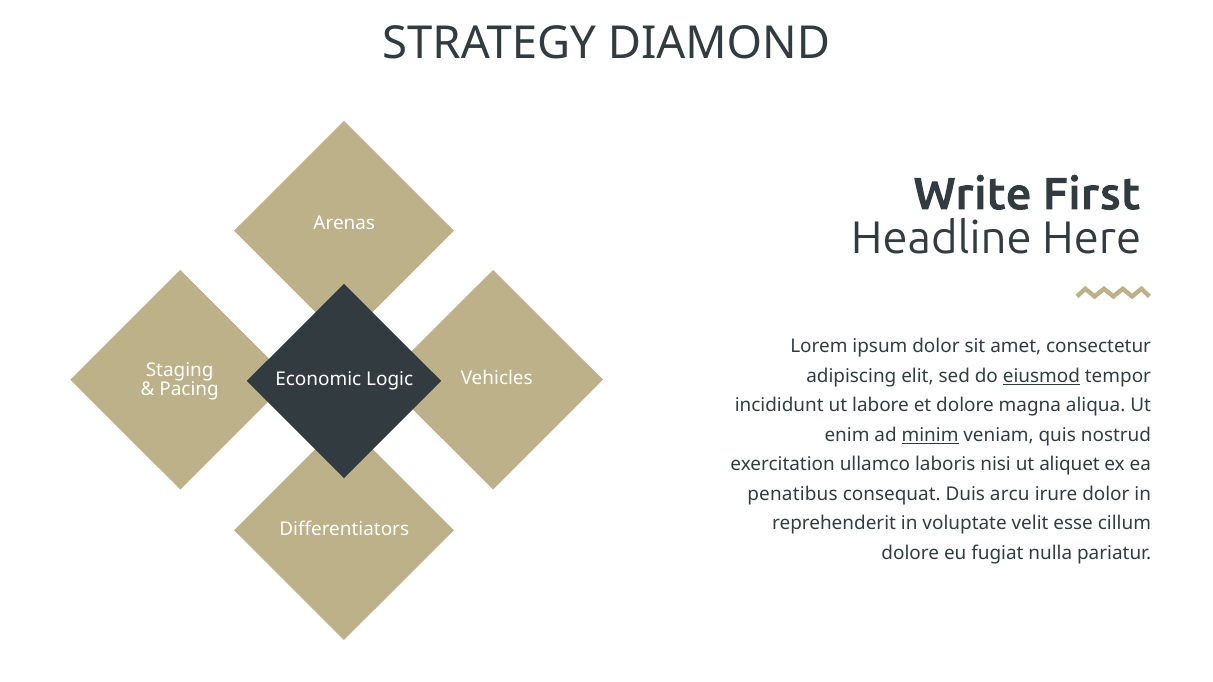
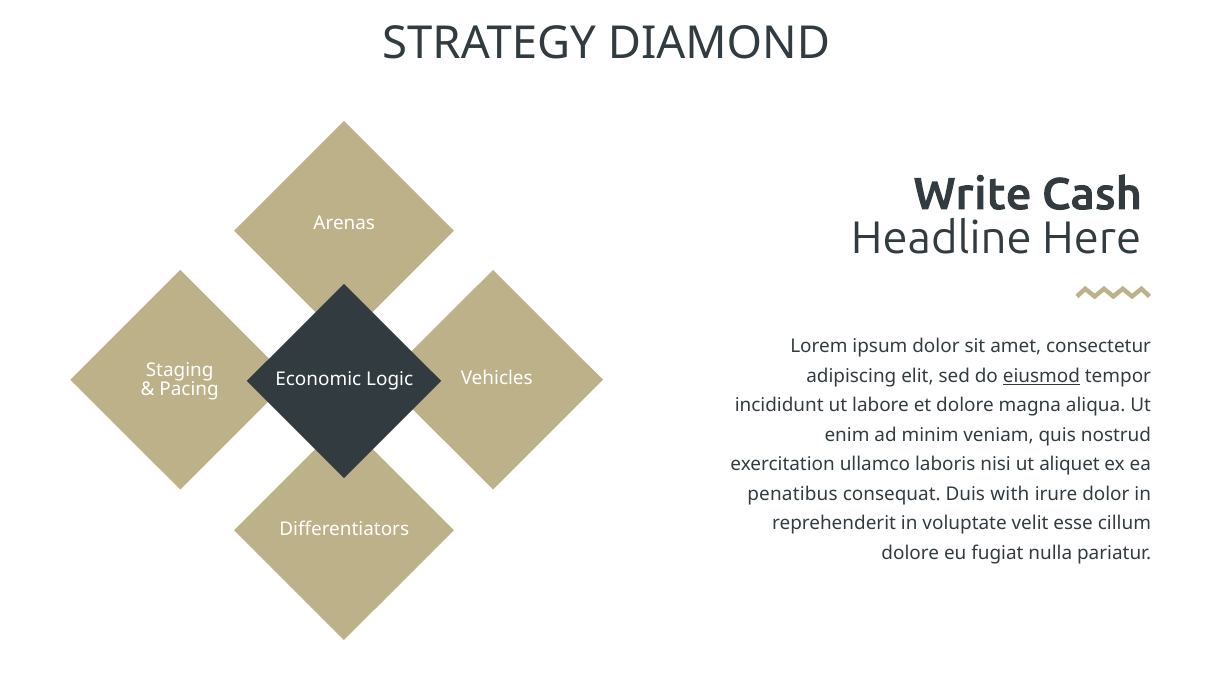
First: First -> Cash
minim underline: present -> none
arcu: arcu -> with
